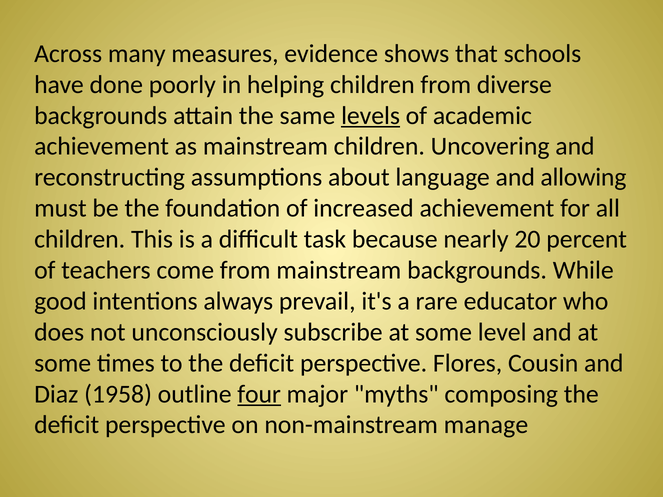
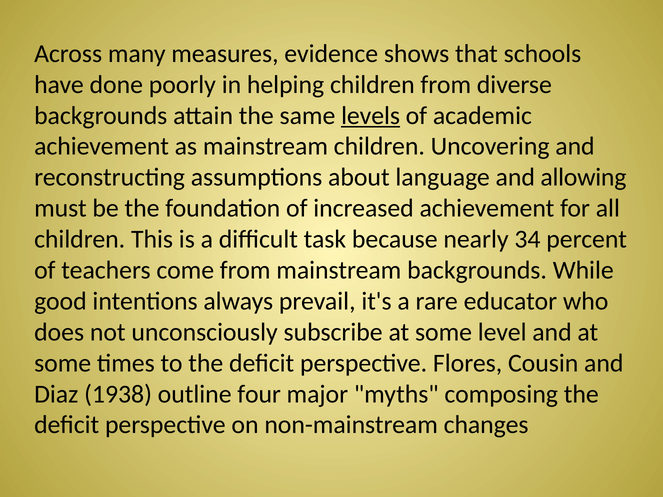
20: 20 -> 34
1958: 1958 -> 1938
four underline: present -> none
manage: manage -> changes
